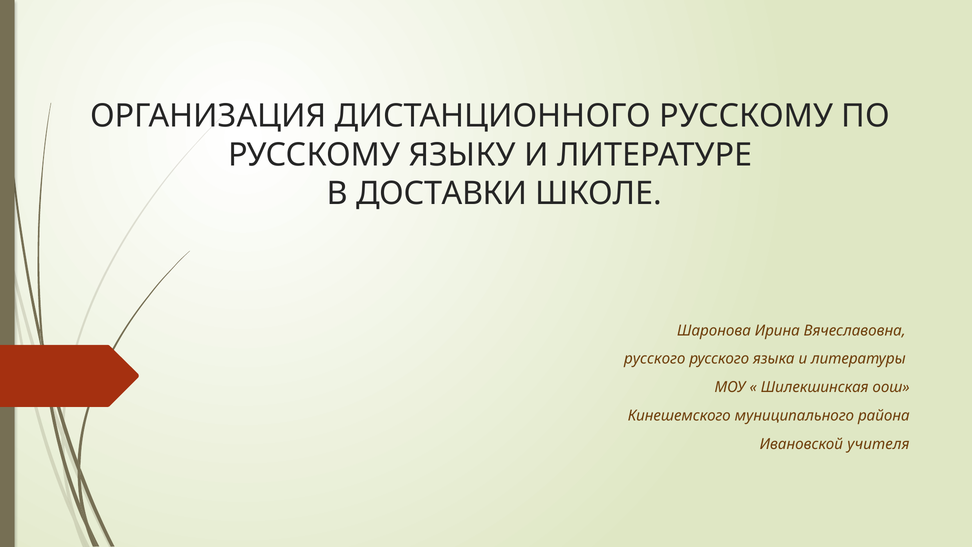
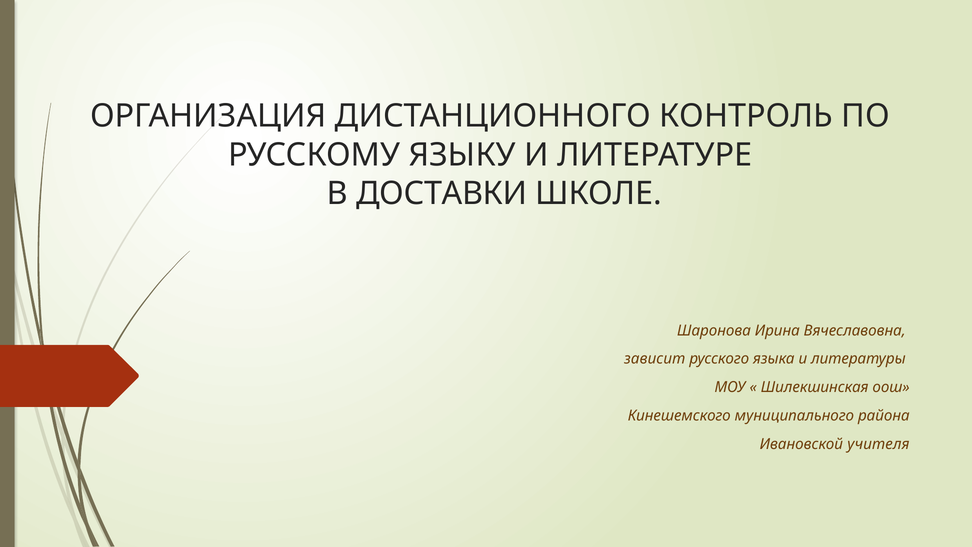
ДИСТАНЦИОННОГО РУССКОМУ: РУССКОМУ -> КОНТРОЛЬ
русского at (655, 359): русского -> зависит
